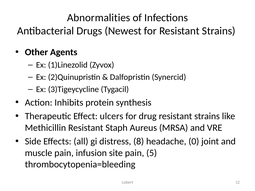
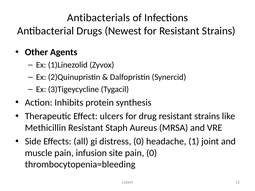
Abnormalities: Abnormalities -> Antibacterials
distress 8: 8 -> 0
0: 0 -> 1
pain 5: 5 -> 0
